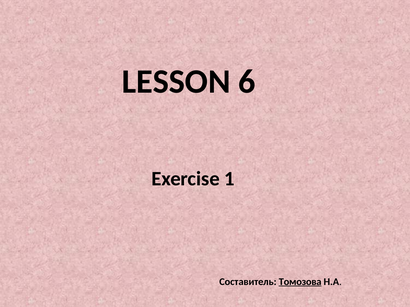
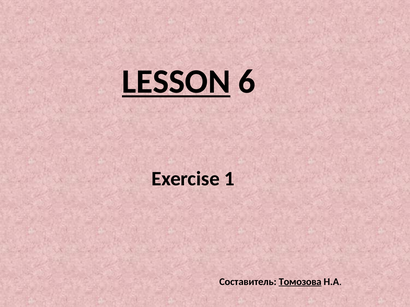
LESSON underline: none -> present
